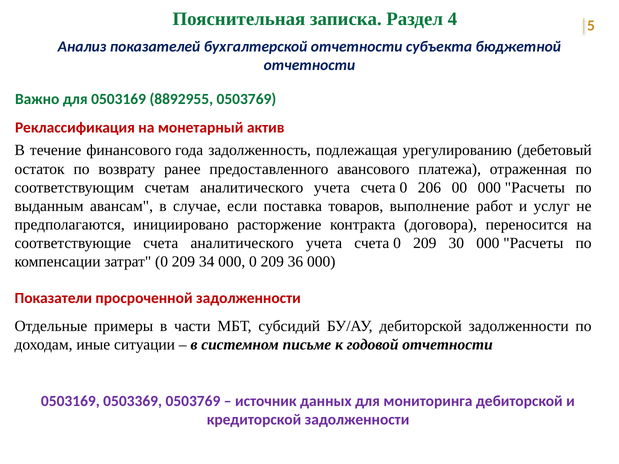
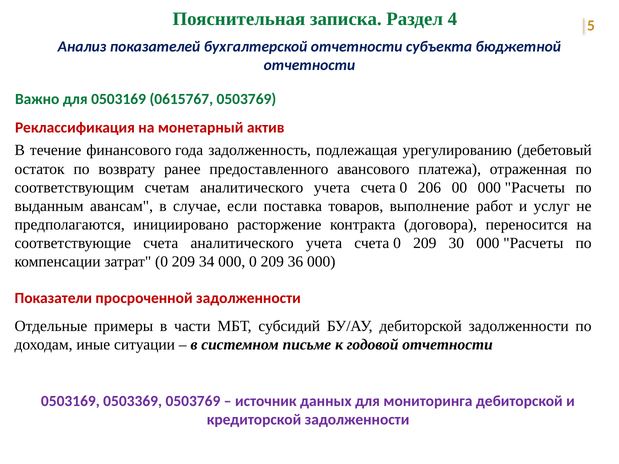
8892955: 8892955 -> 0615767
